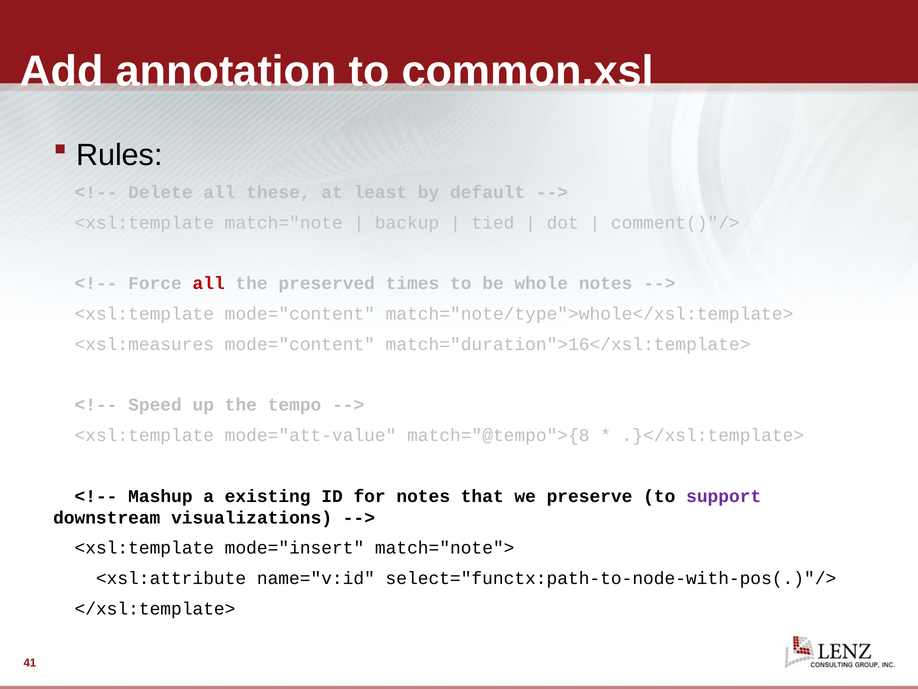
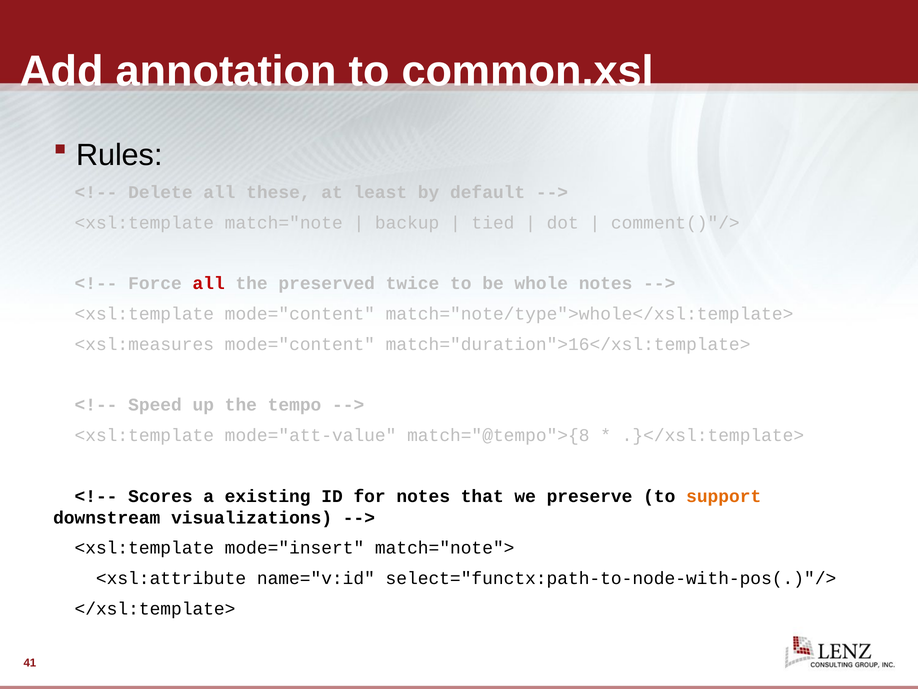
times: times -> twice
Mashup: Mashup -> Scores
support colour: purple -> orange
